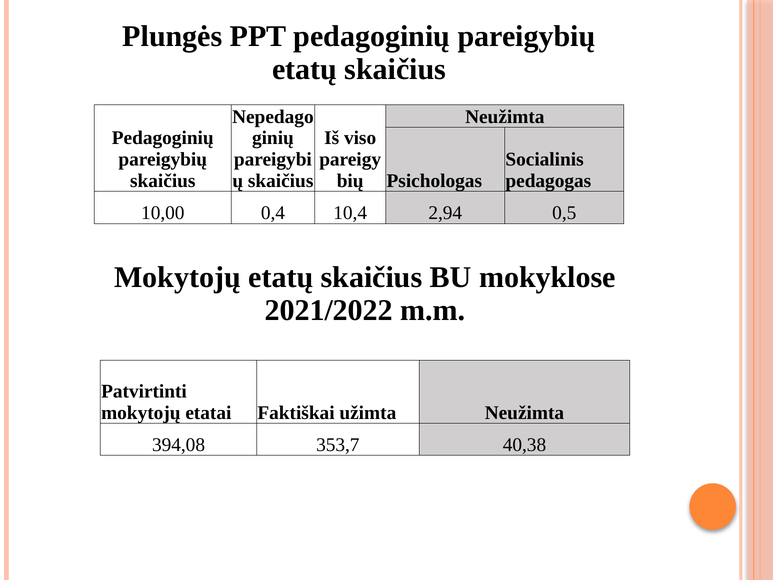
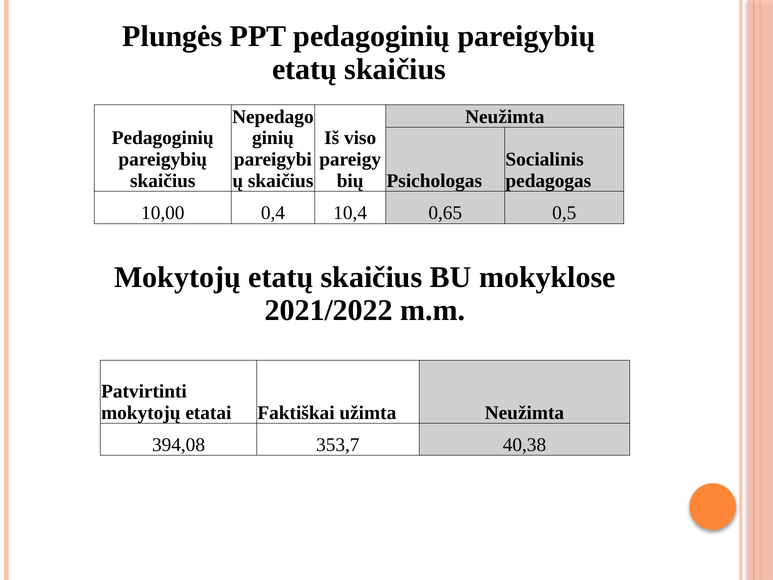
2,94: 2,94 -> 0,65
